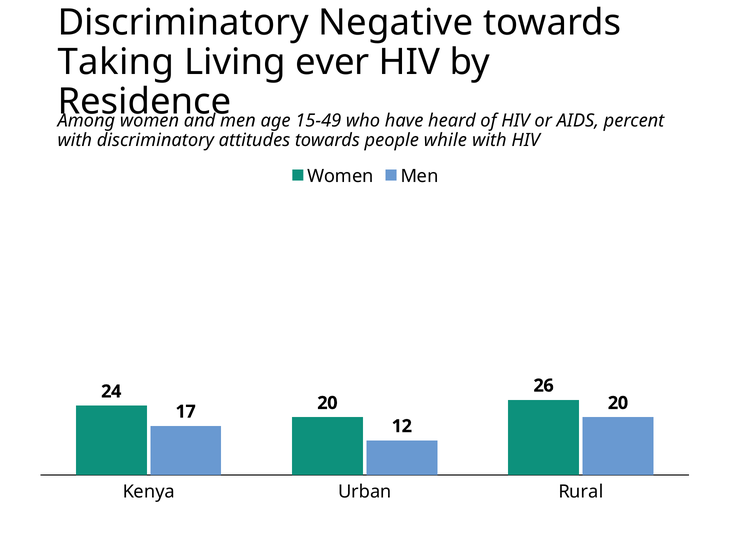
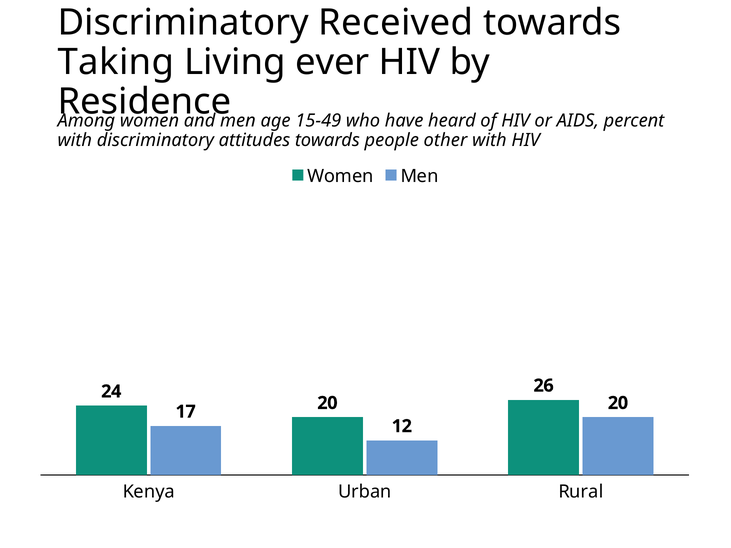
Negative: Negative -> Received
while: while -> other
